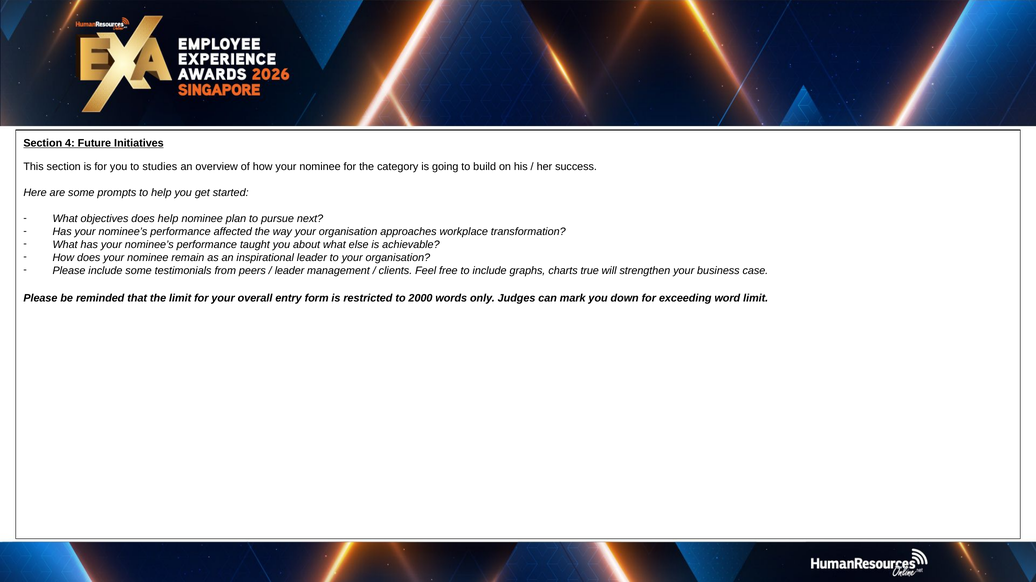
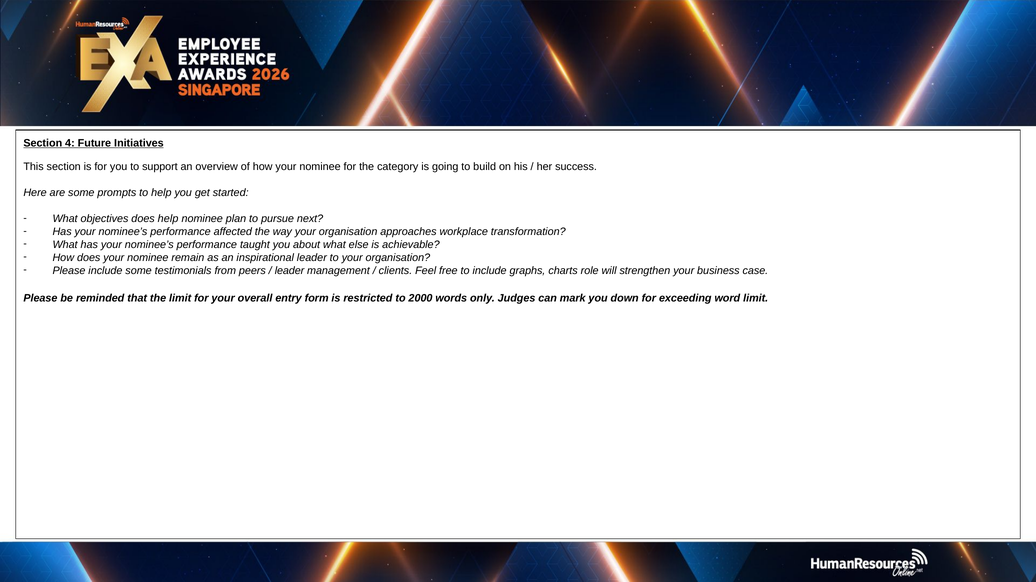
studies: studies -> support
true: true -> role
